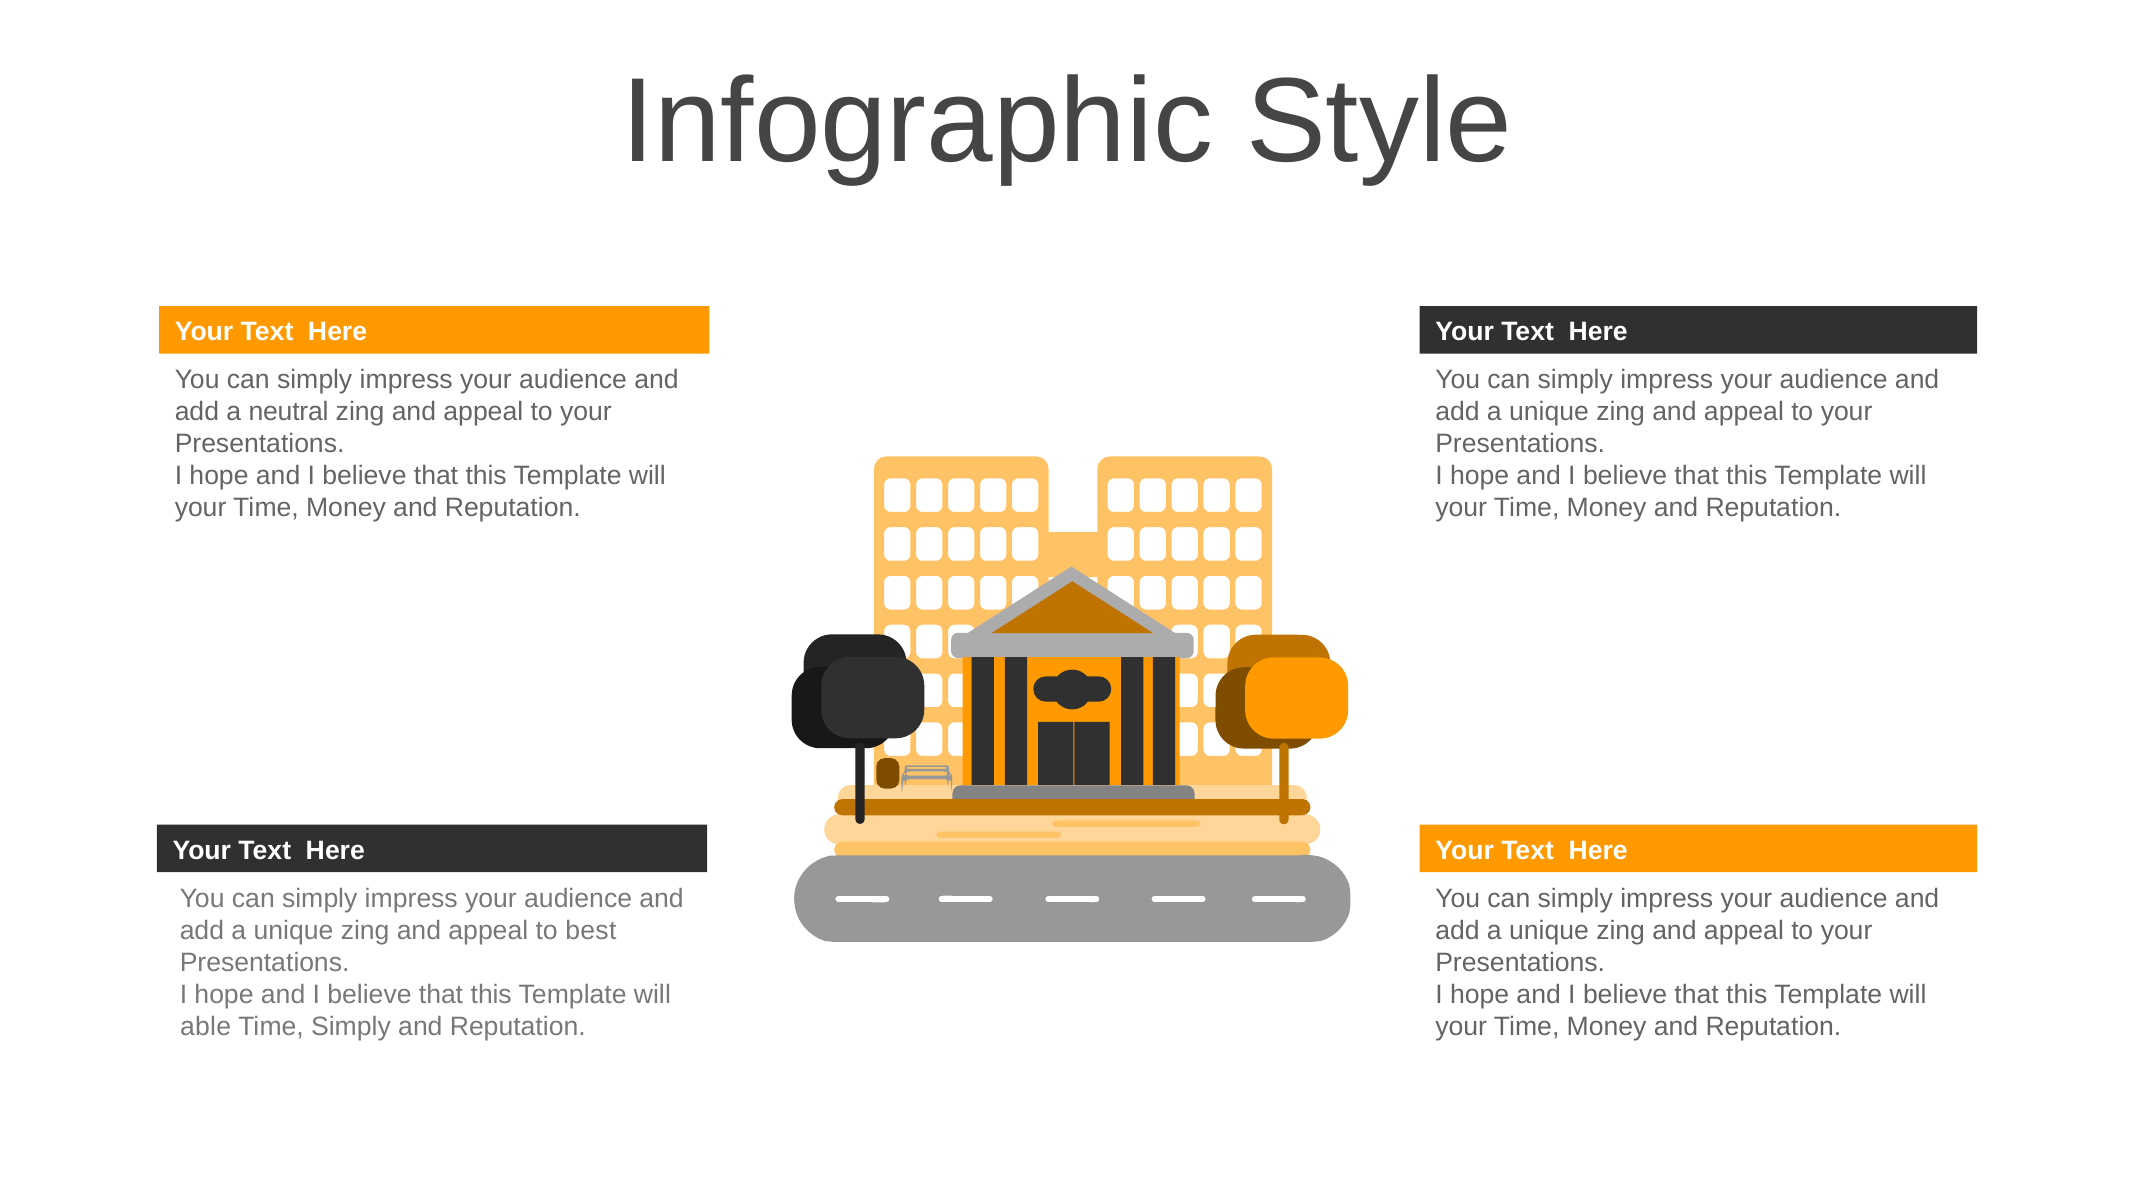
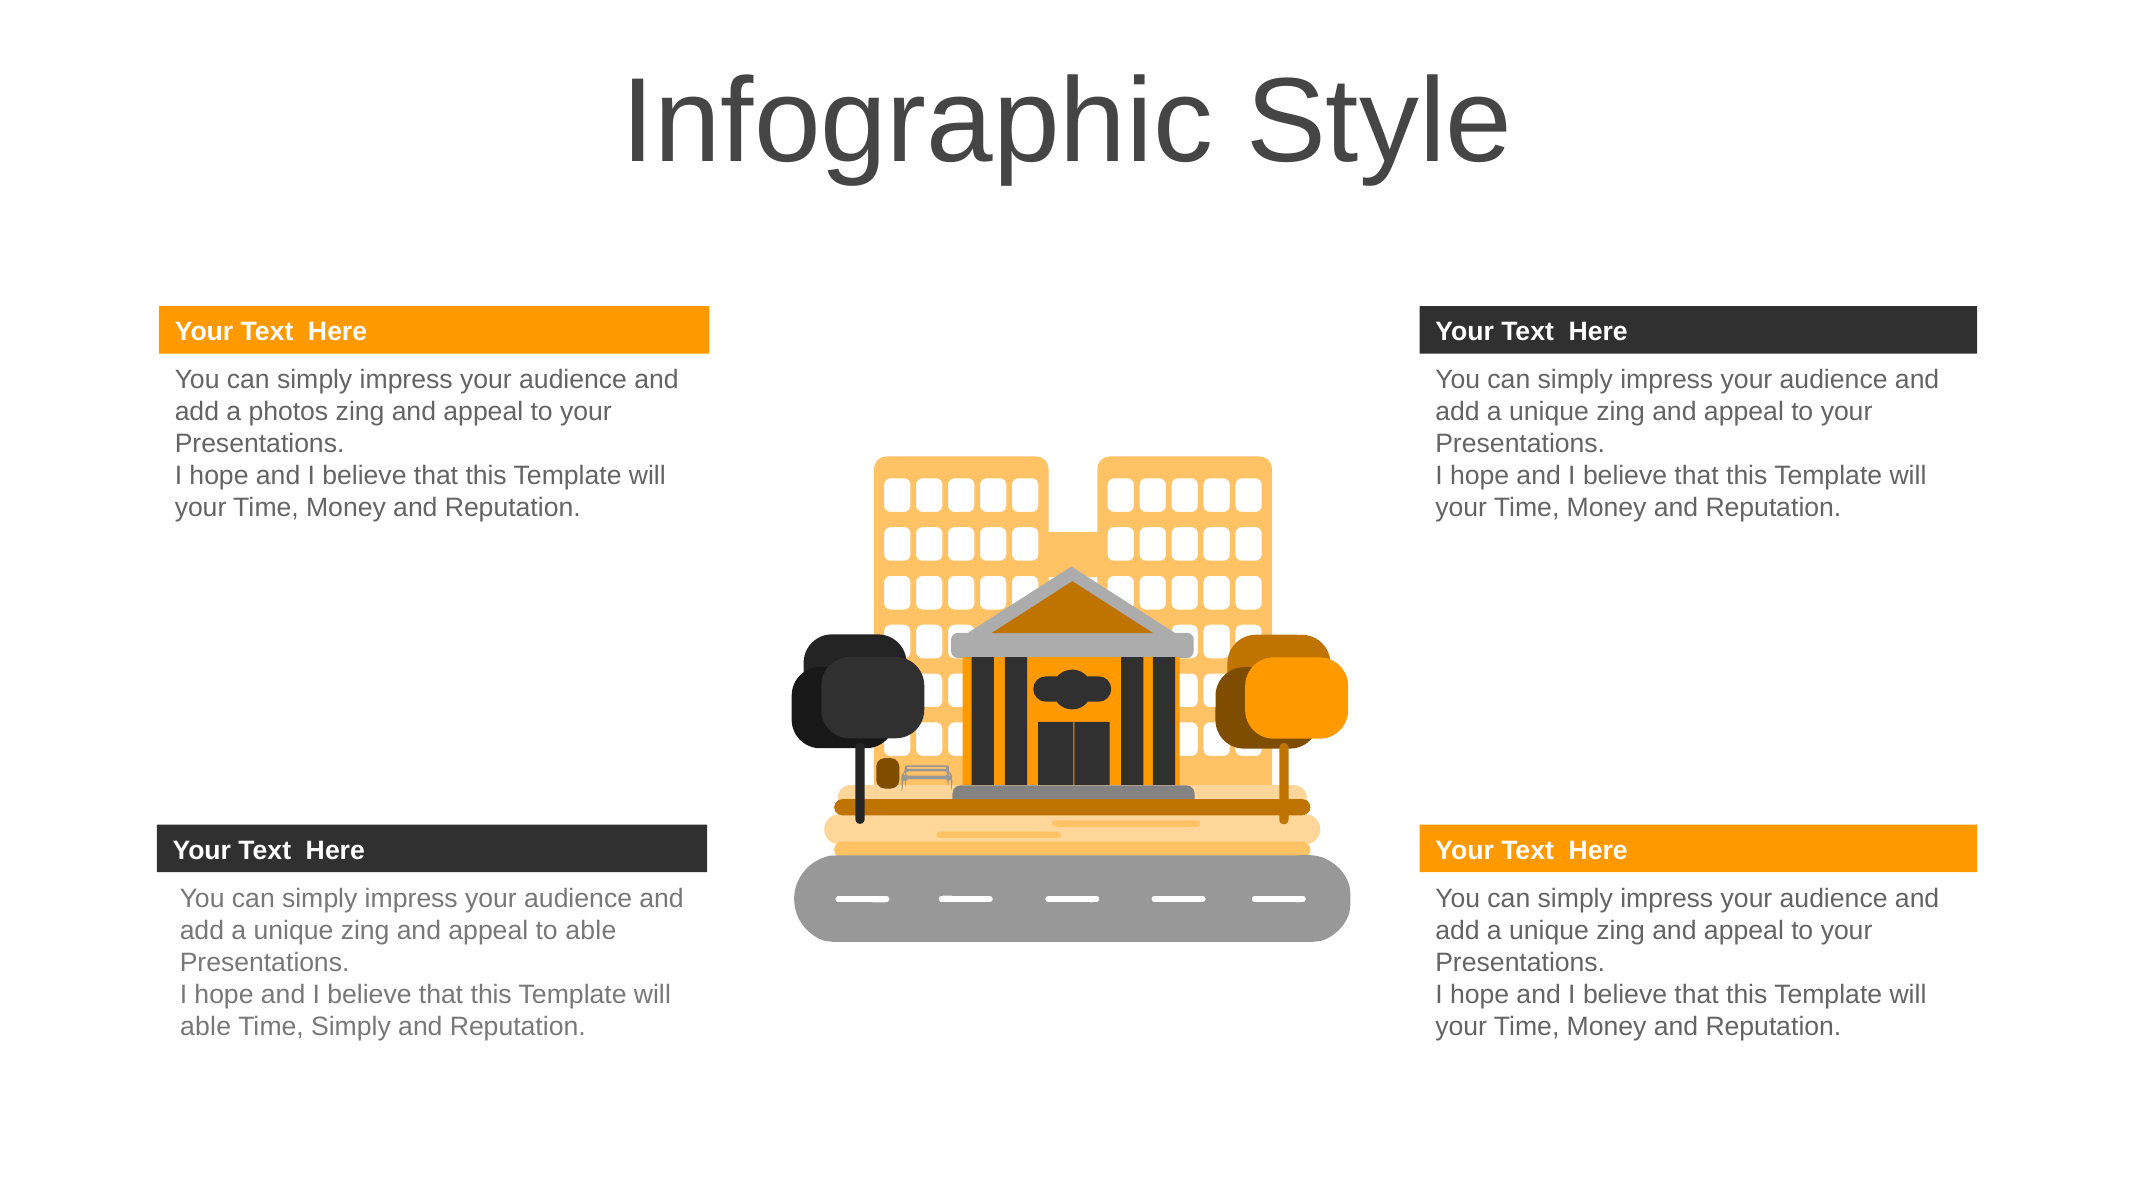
neutral: neutral -> photos
to best: best -> able
